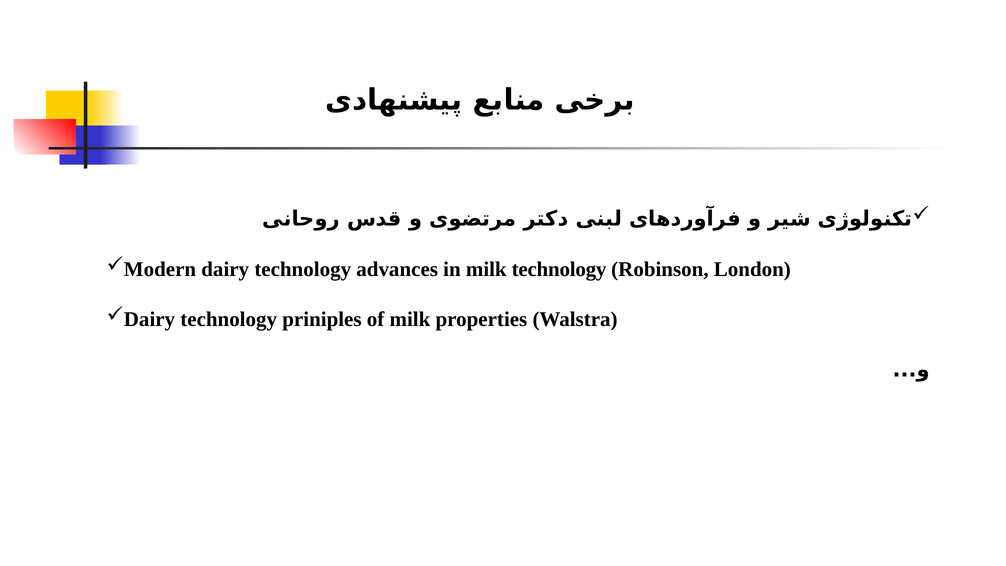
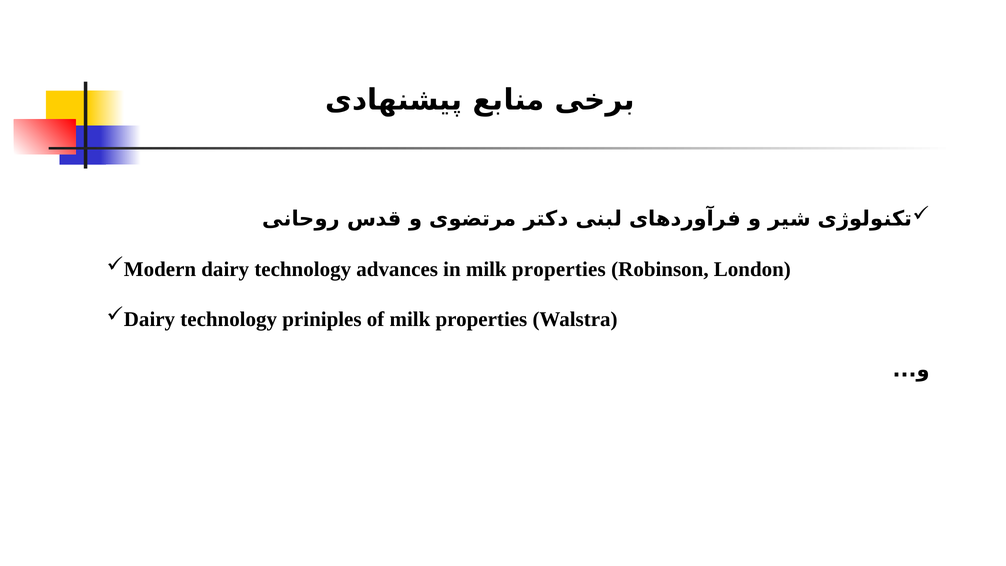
in milk technology: technology -> properties
